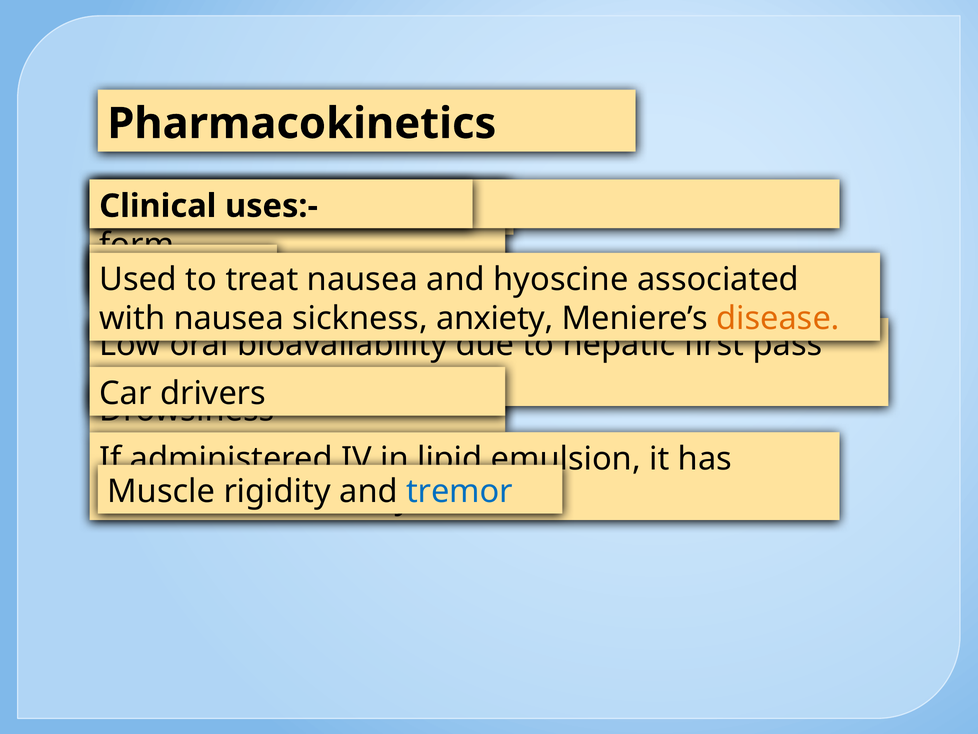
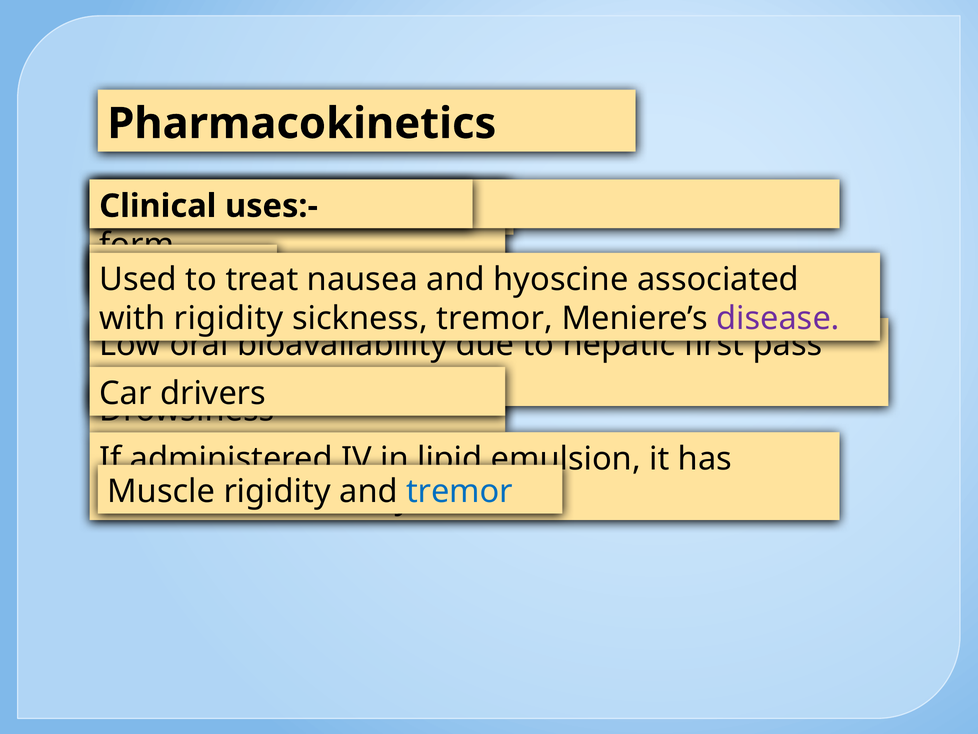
with nausea: nausea -> rigidity
sickness anxiety: anxiety -> tremor
disease colour: orange -> purple
